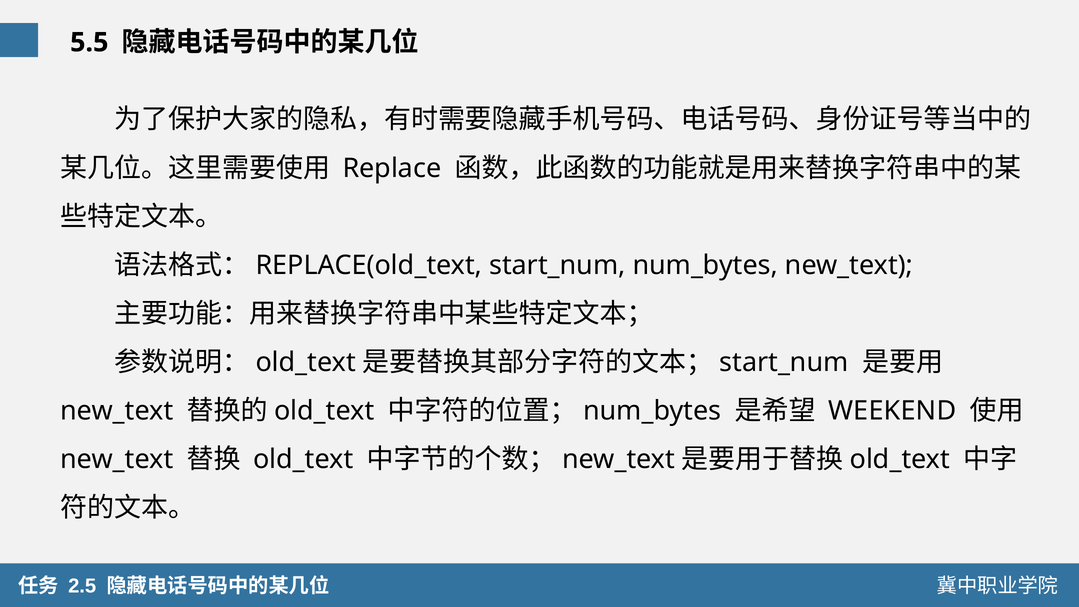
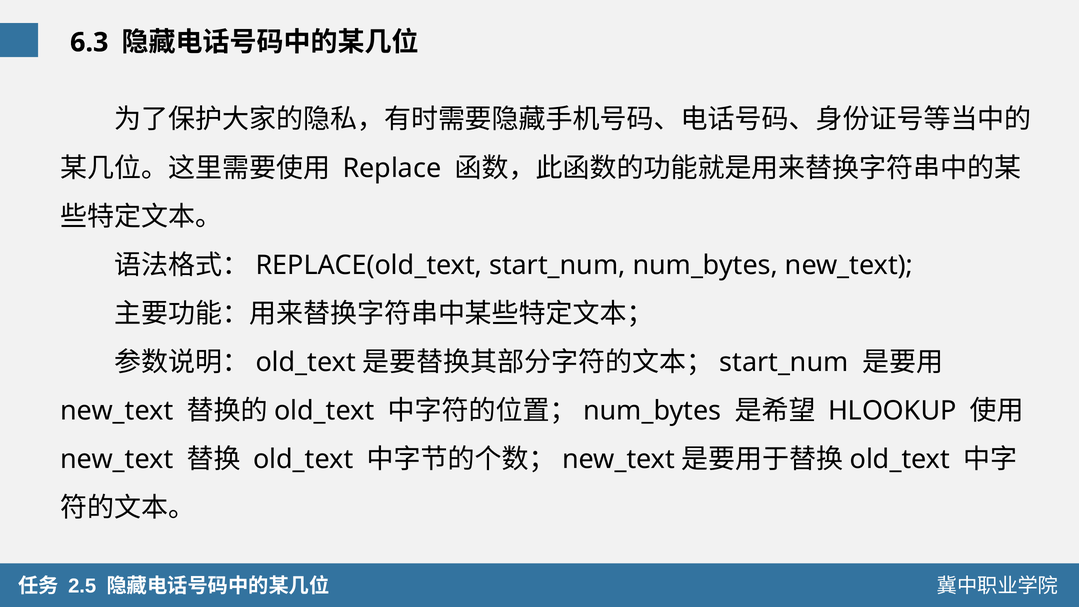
5.5: 5.5 -> 6.3
WEEKEND: WEEKEND -> HLOOKUP
